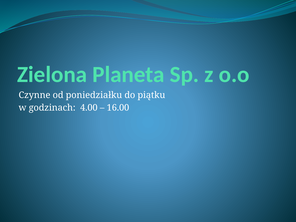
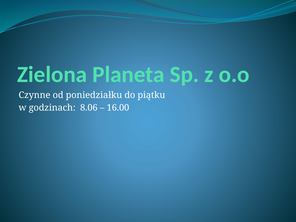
4.00: 4.00 -> 8.06
